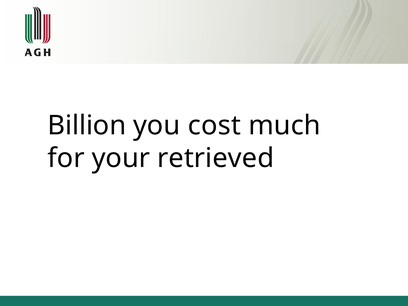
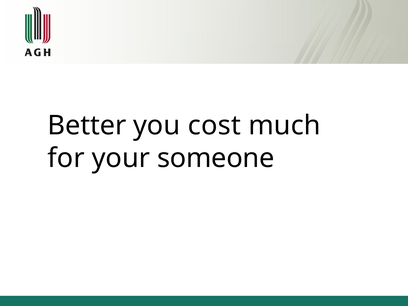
Billion: Billion -> Better
retrieved: retrieved -> someone
